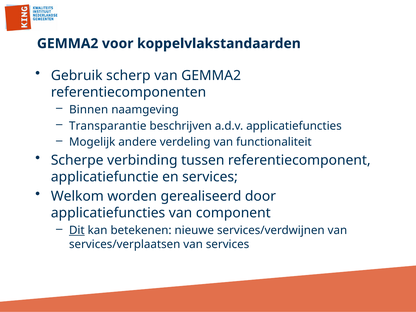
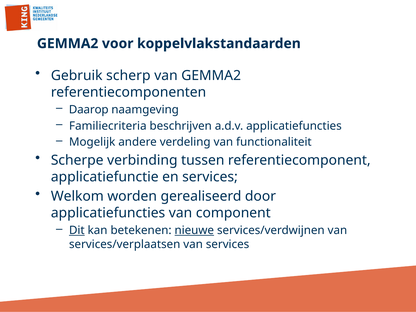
Binnen: Binnen -> Daarop
Transparantie: Transparantie -> Familiecriteria
nieuwe underline: none -> present
